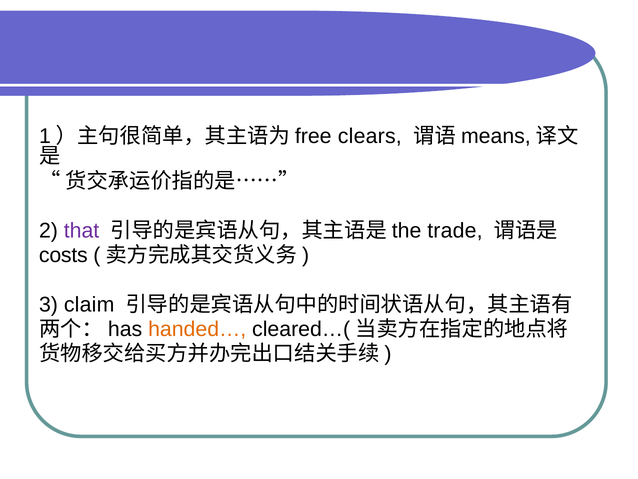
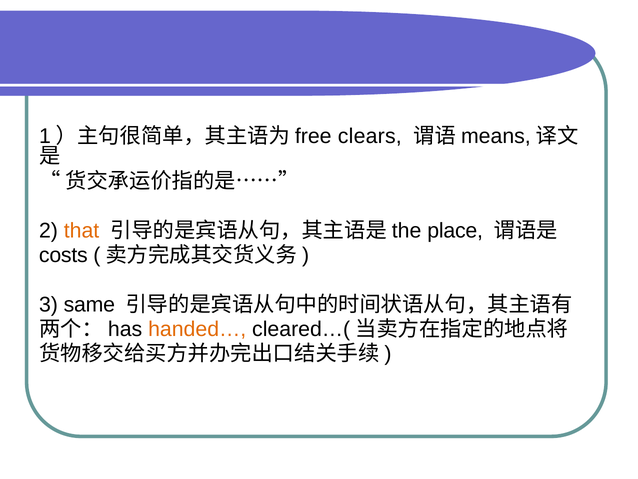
that colour: purple -> orange
trade: trade -> place
claim: claim -> same
